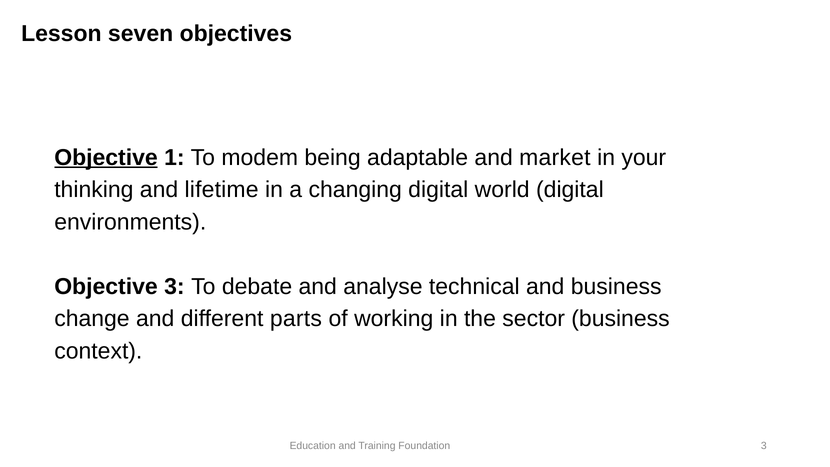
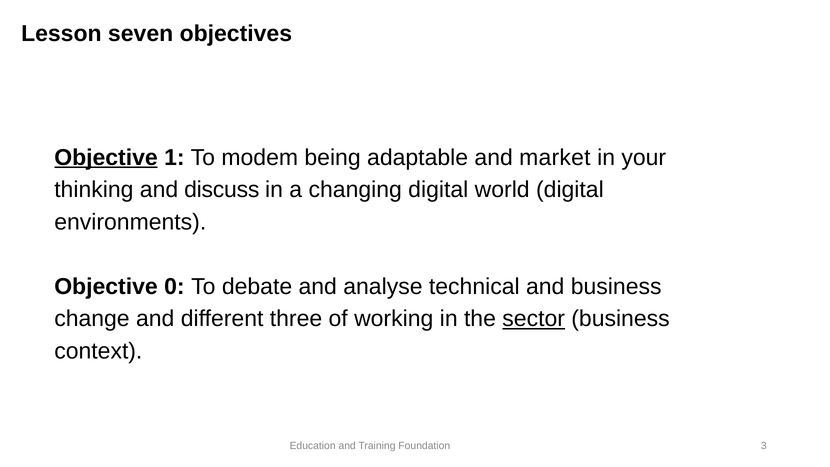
lifetime: lifetime -> discuss
Objective 3: 3 -> 0
parts: parts -> three
sector underline: none -> present
